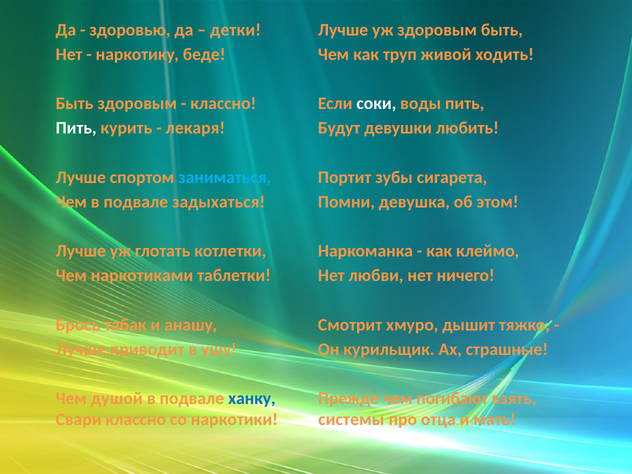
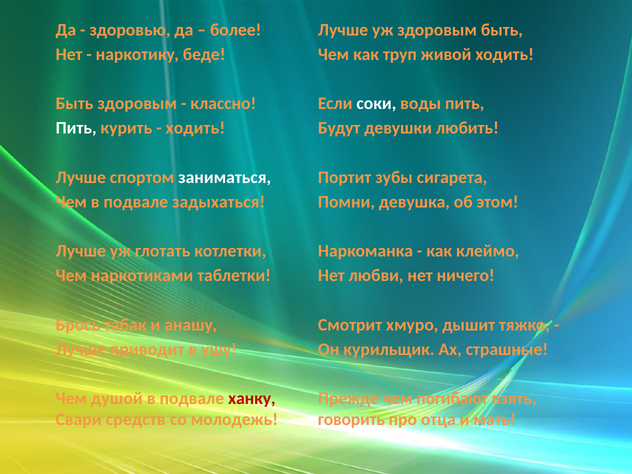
детки: детки -> более
лекаря at (195, 128): лекаря -> ходить
заниматься colour: light blue -> white
ханку colour: blue -> red
Свари классно: классно -> средств
наркотики: наркотики -> молодежь
системы: системы -> говорить
